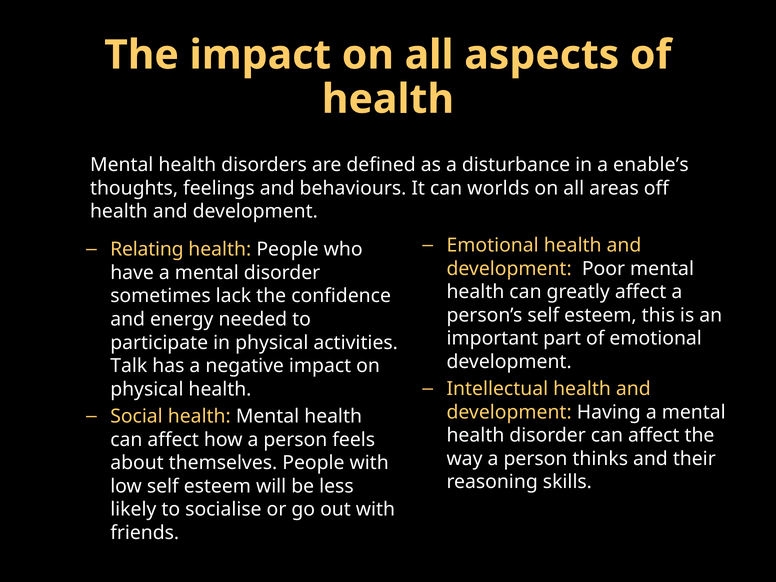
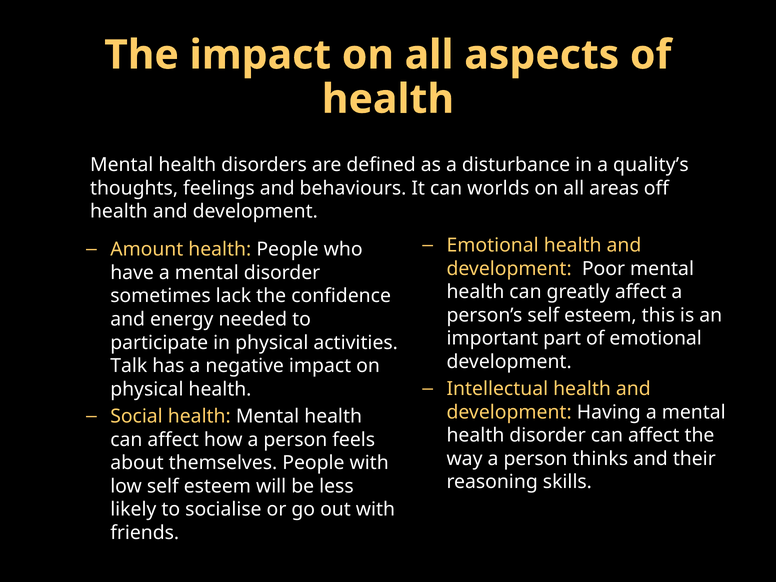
enable’s: enable’s -> quality’s
Relating: Relating -> Amount
